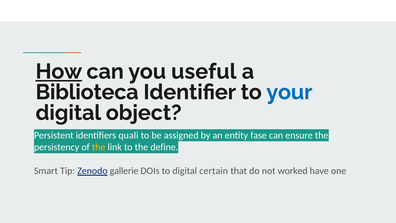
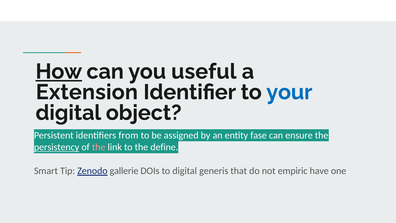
Biblioteca: Biblioteca -> Extension
quali: quali -> from
persistency underline: none -> present
the at (99, 147) colour: yellow -> pink
certain: certain -> generis
worked: worked -> empiric
